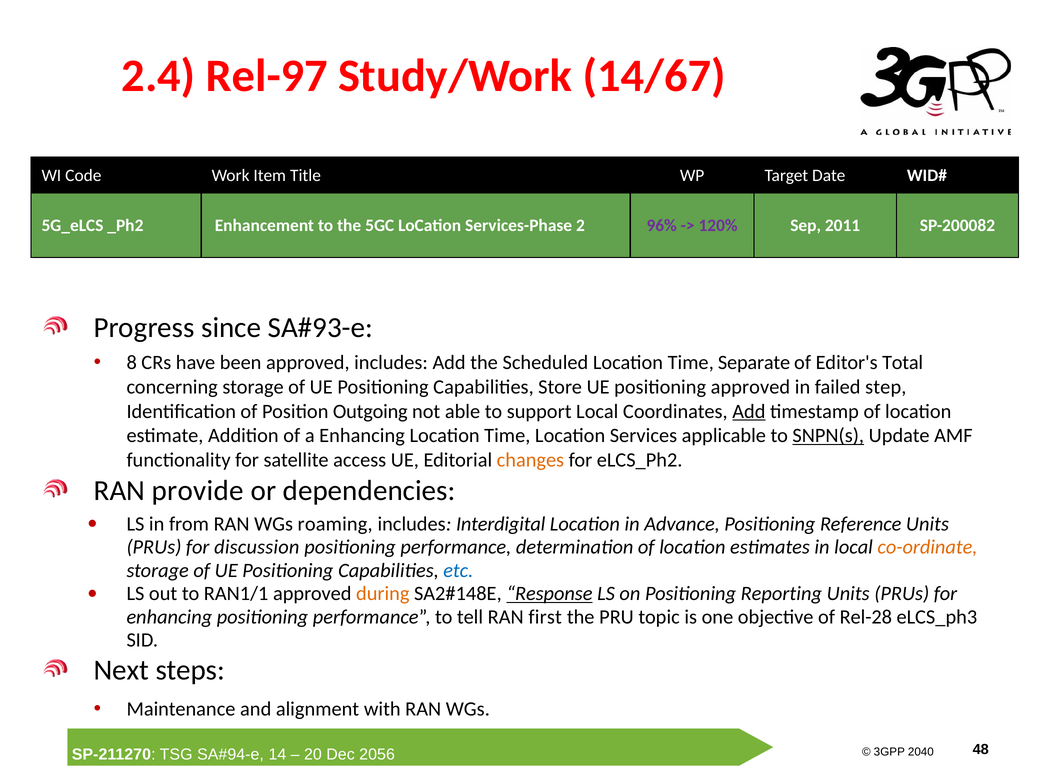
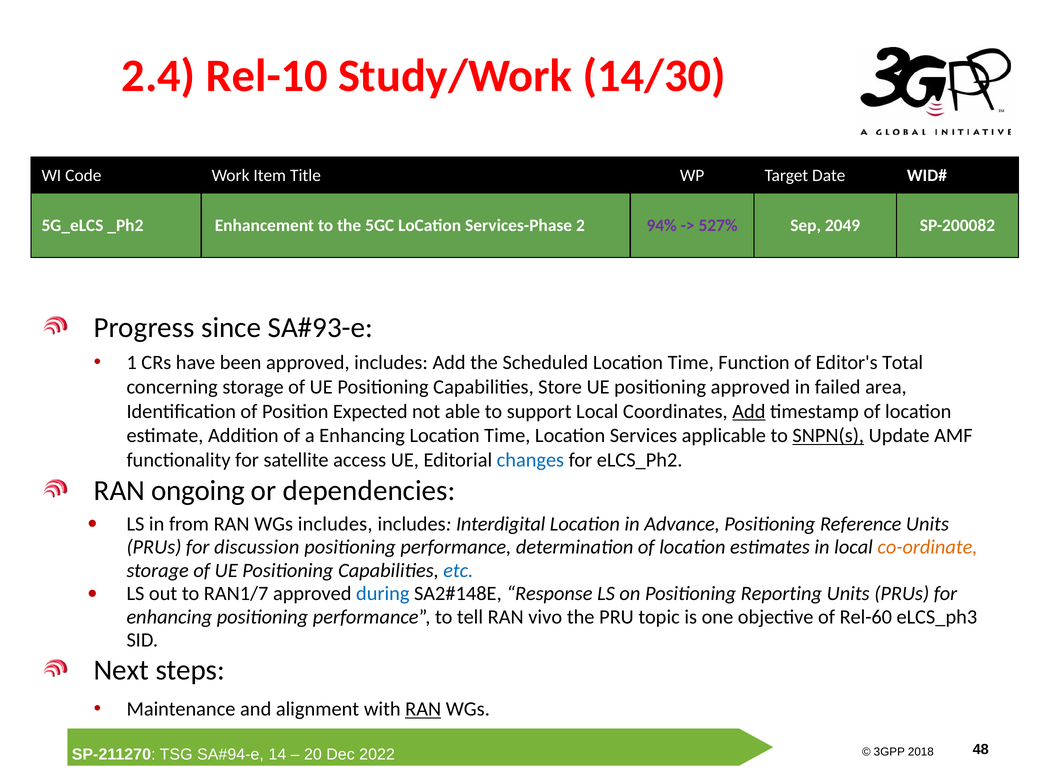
Rel-97: Rel-97 -> Rel-10
14/67: 14/67 -> 14/30
96%: 96% -> 94%
120%: 120% -> 527%
2011: 2011 -> 2049
8: 8 -> 1
Separate: Separate -> Function
step: step -> area
Outgoing: Outgoing -> Expected
changes colour: orange -> blue
provide: provide -> ongoing
WGs roaming: roaming -> includes
RAN1/1: RAN1/1 -> RAN1/7
during colour: orange -> blue
Response underline: present -> none
first: first -> vivo
Rel-28: Rel-28 -> Rel-60
RAN at (423, 710) underline: none -> present
2040: 2040 -> 2018
2056: 2056 -> 2022
